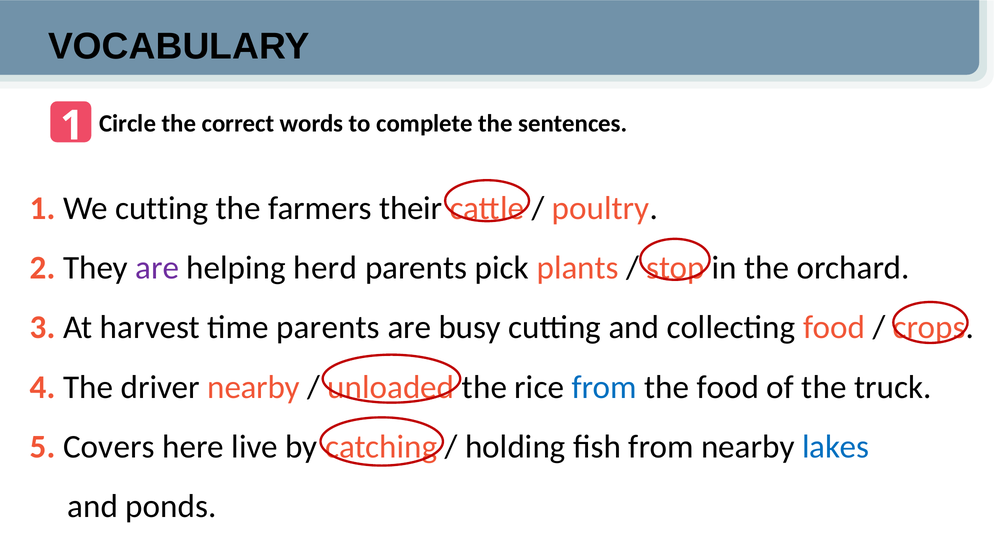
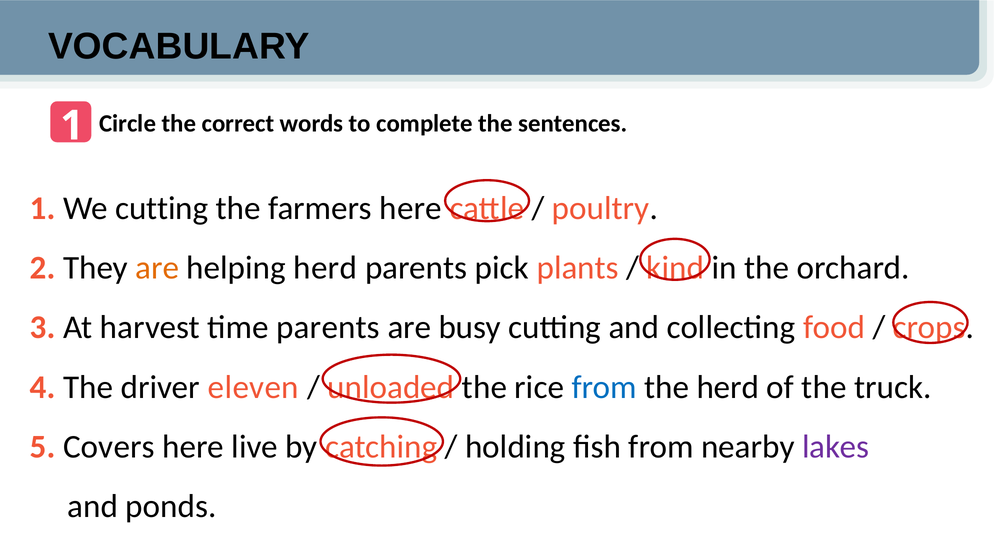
farmers their: their -> here
are at (157, 268) colour: purple -> orange
stop: stop -> kind
driver nearby: nearby -> eleven
the food: food -> herd
lakes colour: blue -> purple
